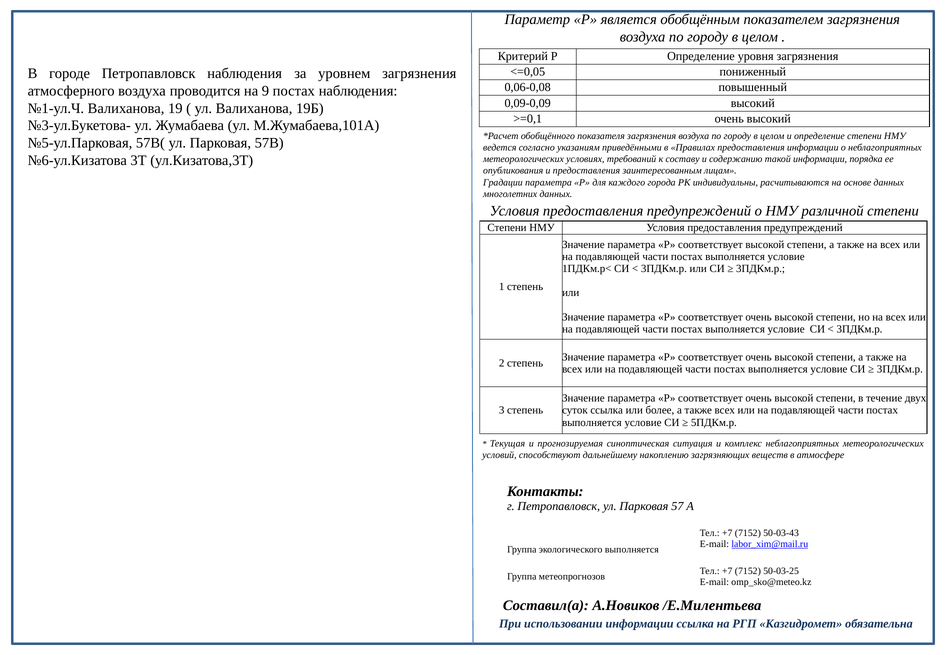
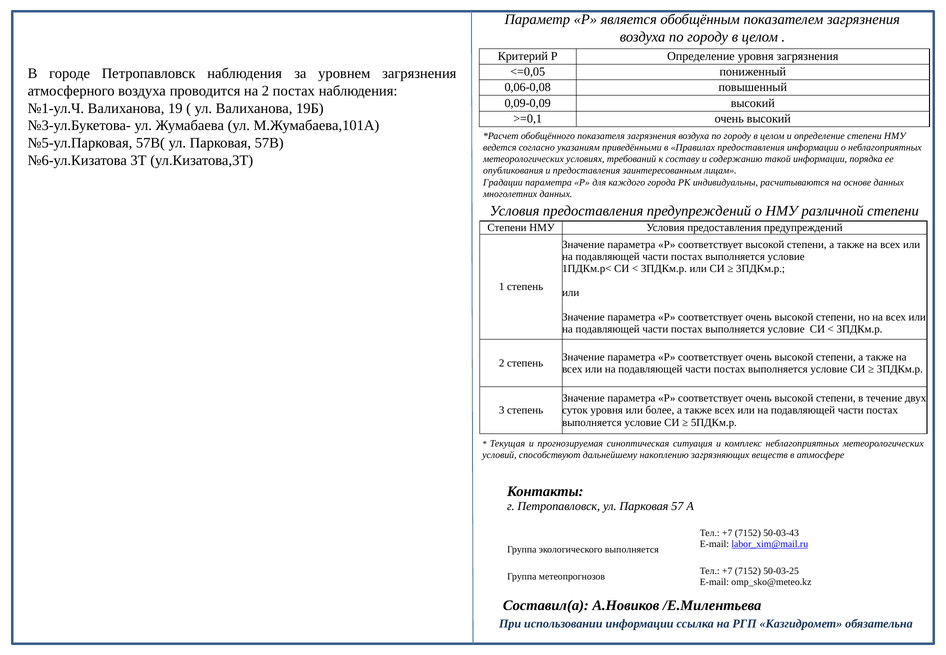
на 9: 9 -> 2
суток ссылка: ссылка -> уровня
